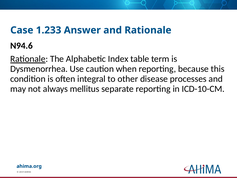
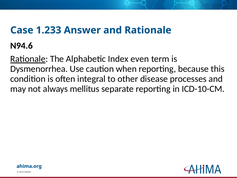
table: table -> even
